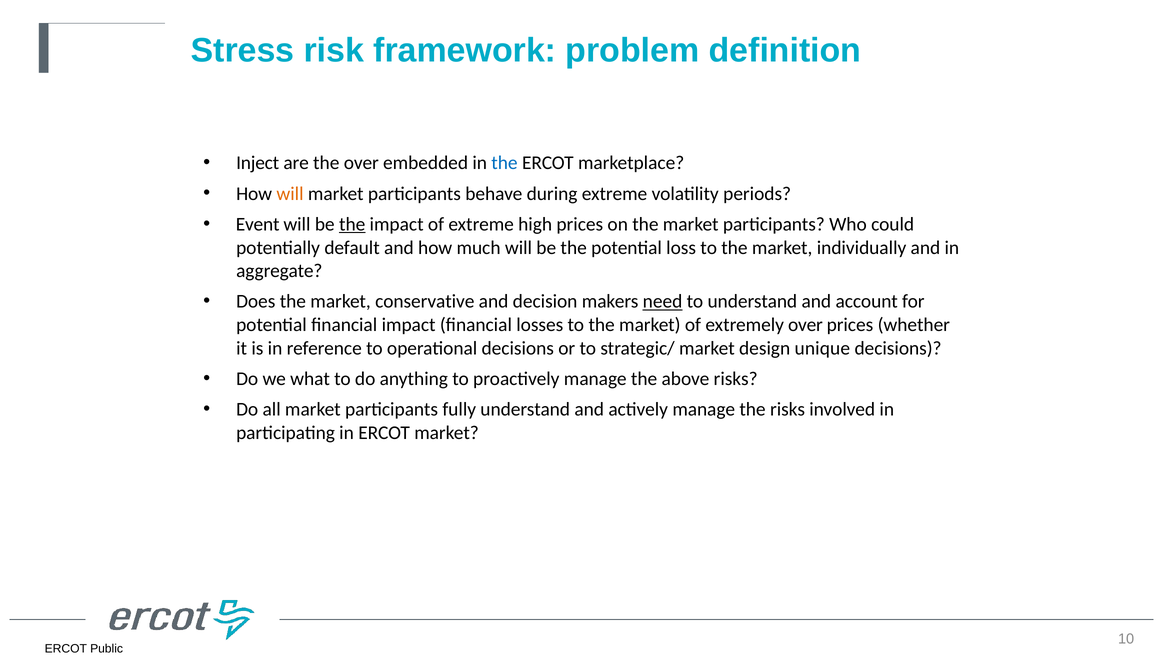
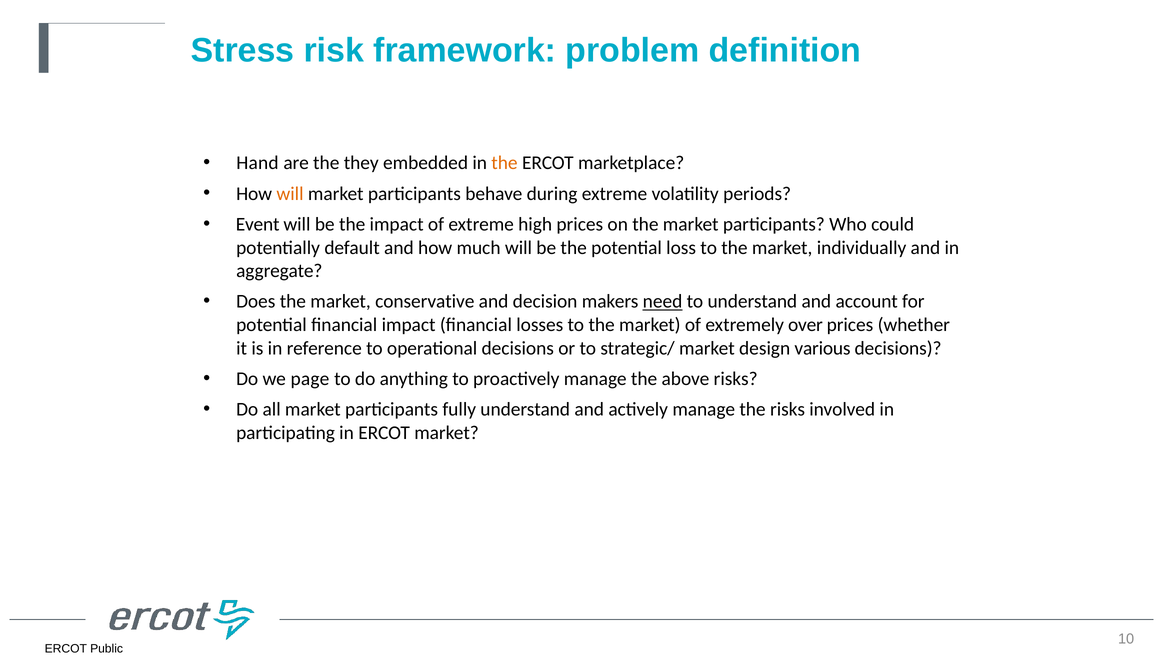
Inject: Inject -> Hand
the over: over -> they
the at (504, 163) colour: blue -> orange
the at (352, 224) underline: present -> none
unique: unique -> various
what: what -> page
